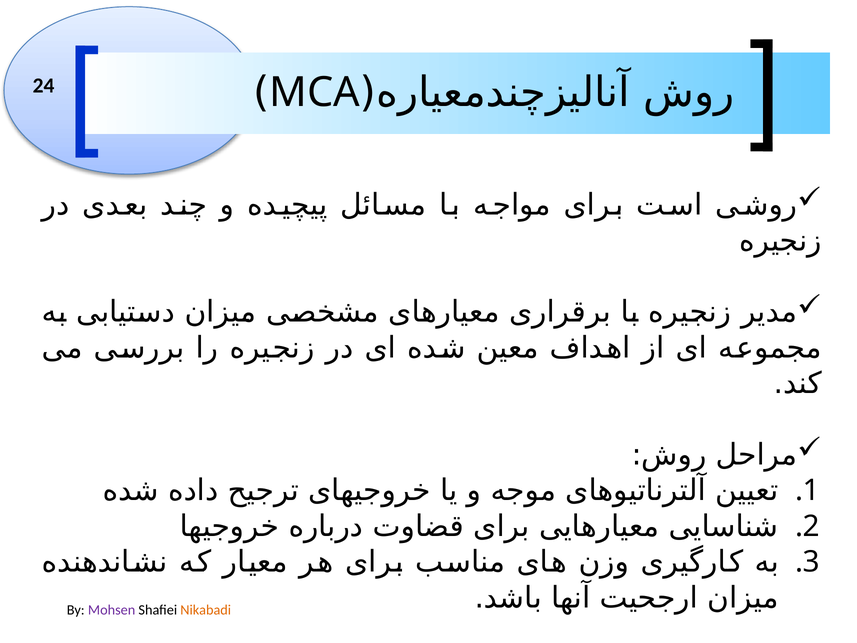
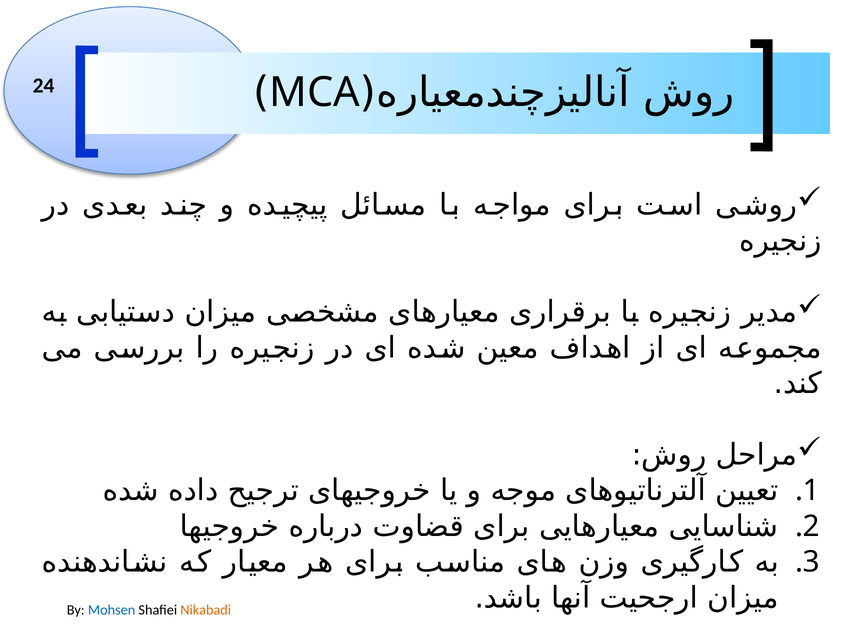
Mohsen colour: purple -> blue
